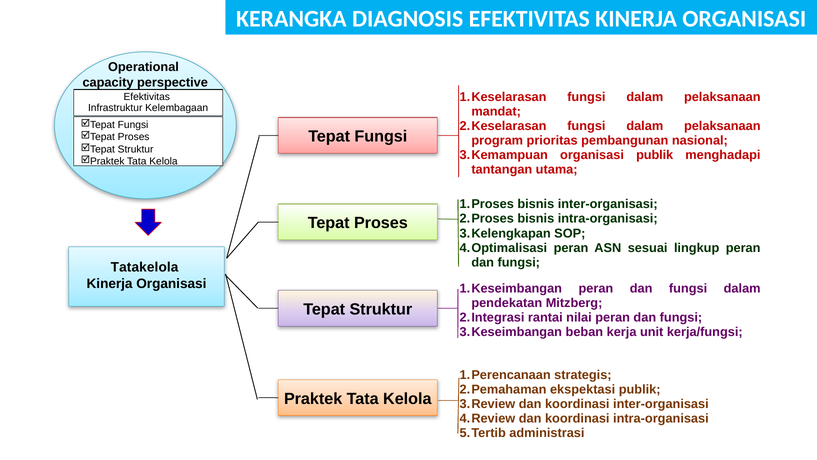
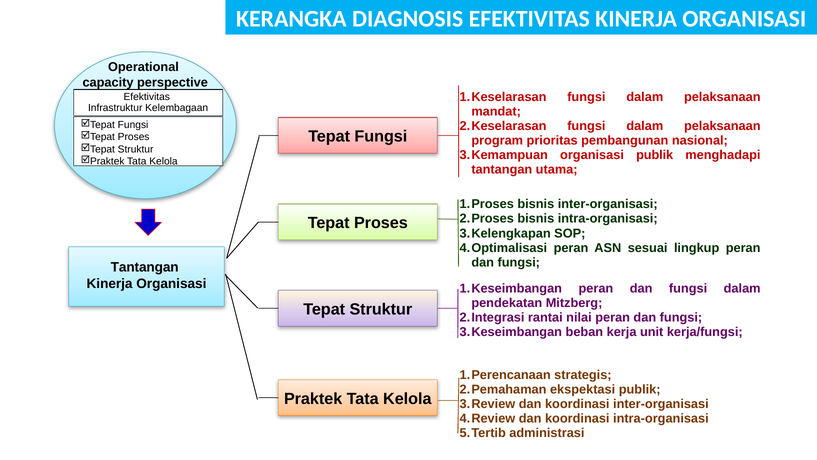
Tatakelola at (145, 267): Tatakelola -> Tantangan
